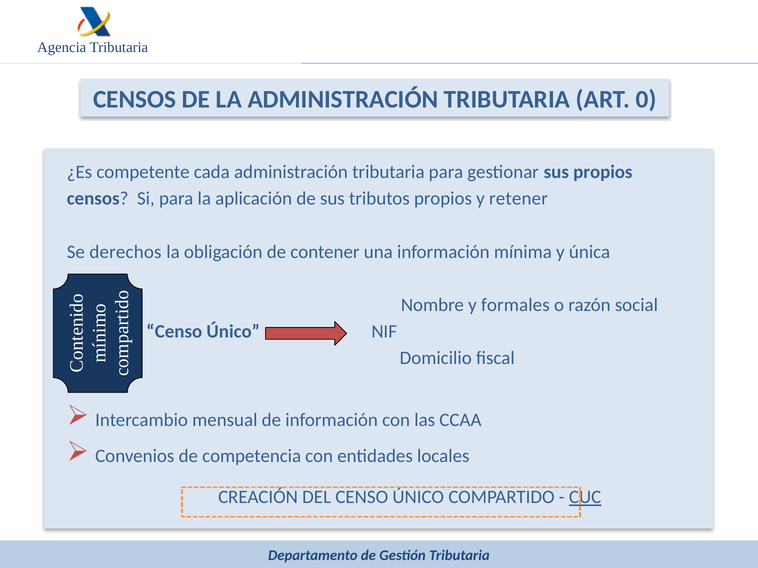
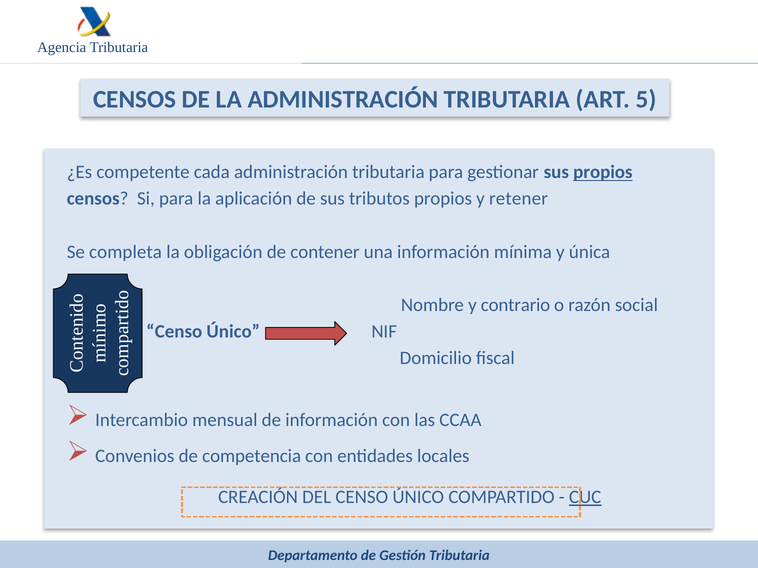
0: 0 -> 5
propios at (603, 172) underline: none -> present
derechos: derechos -> completa
formales: formales -> contrario
